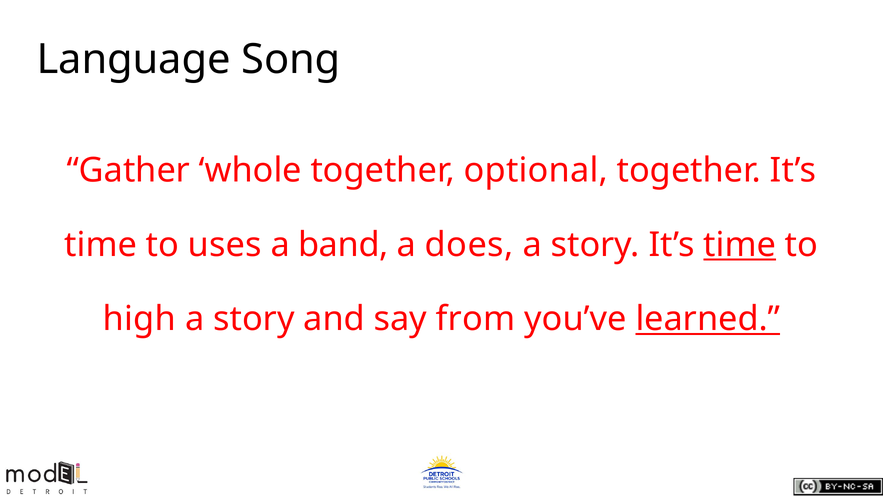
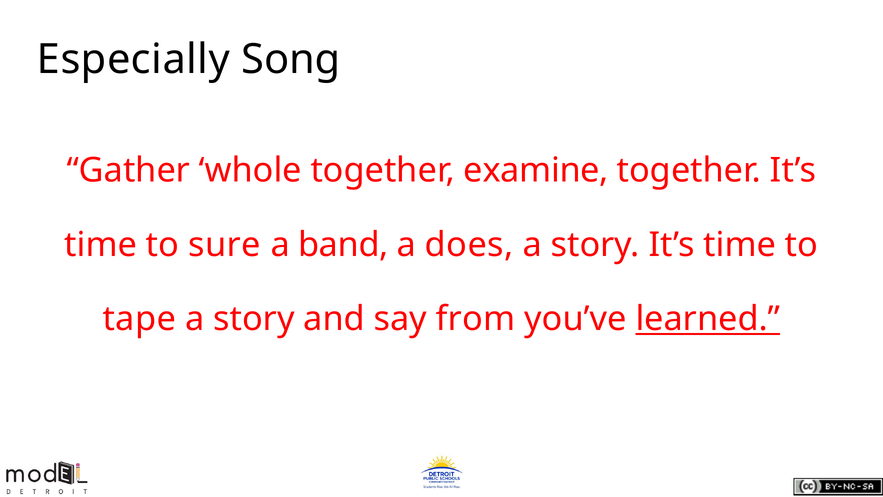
Language: Language -> Especially
optional: optional -> examine
uses: uses -> sure
time at (740, 245) underline: present -> none
high: high -> tape
